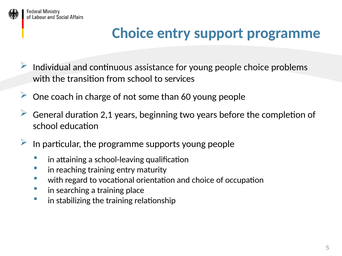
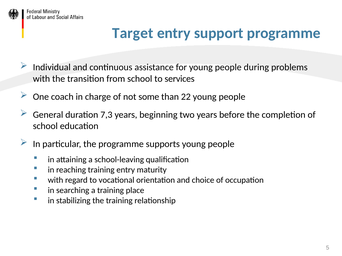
Choice at (133, 33): Choice -> Target
people choice: choice -> during
60: 60 -> 22
2,1: 2,1 -> 7,3
